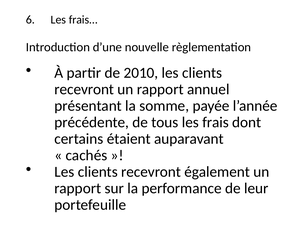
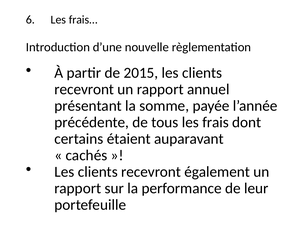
2010: 2010 -> 2015
